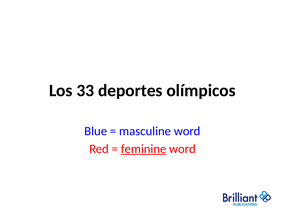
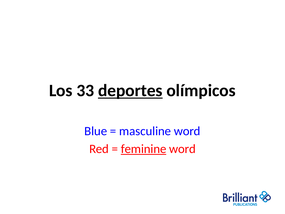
deportes underline: none -> present
